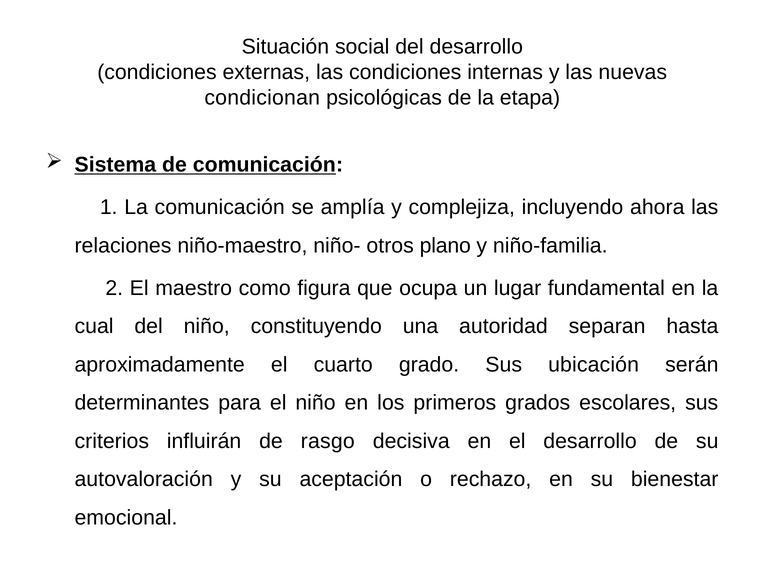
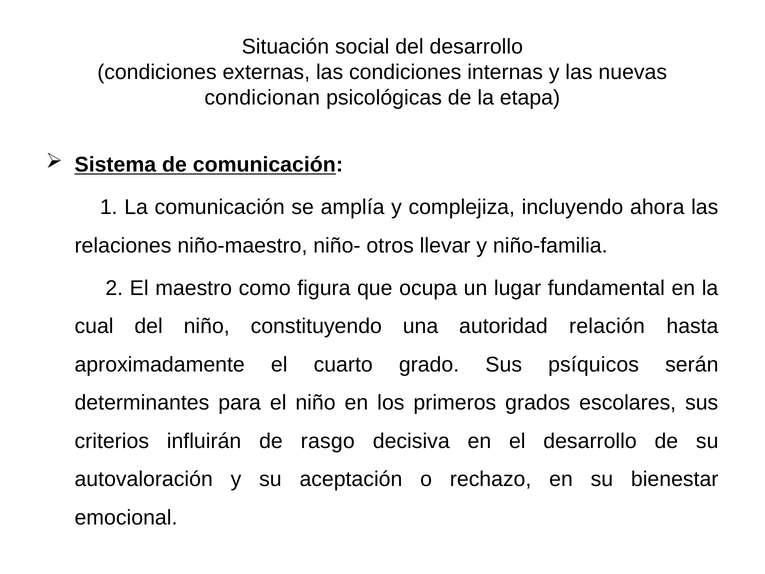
plano: plano -> llevar
separan: separan -> relación
ubicación: ubicación -> psíquicos
